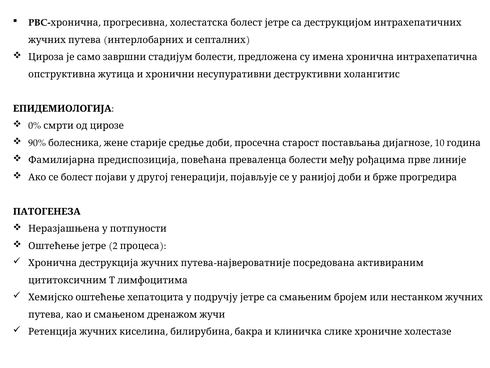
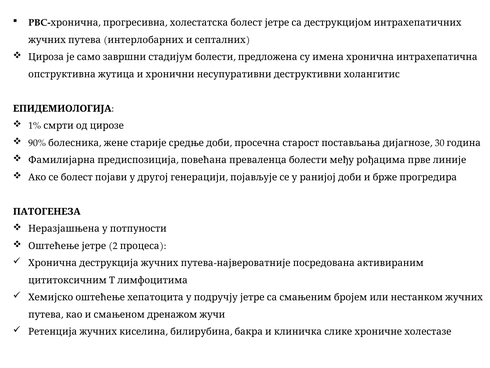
0%: 0% -> 1%
10: 10 -> 30
